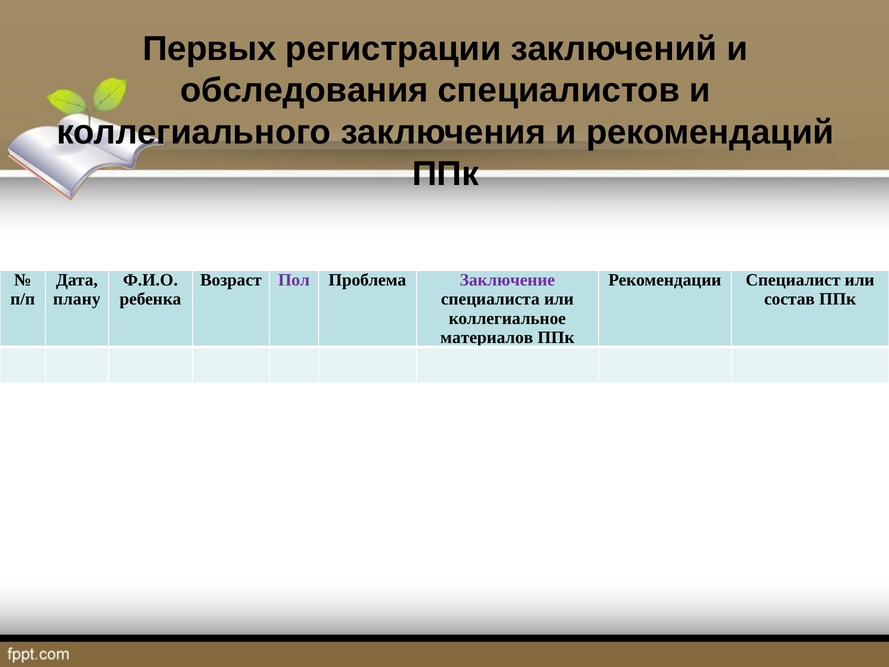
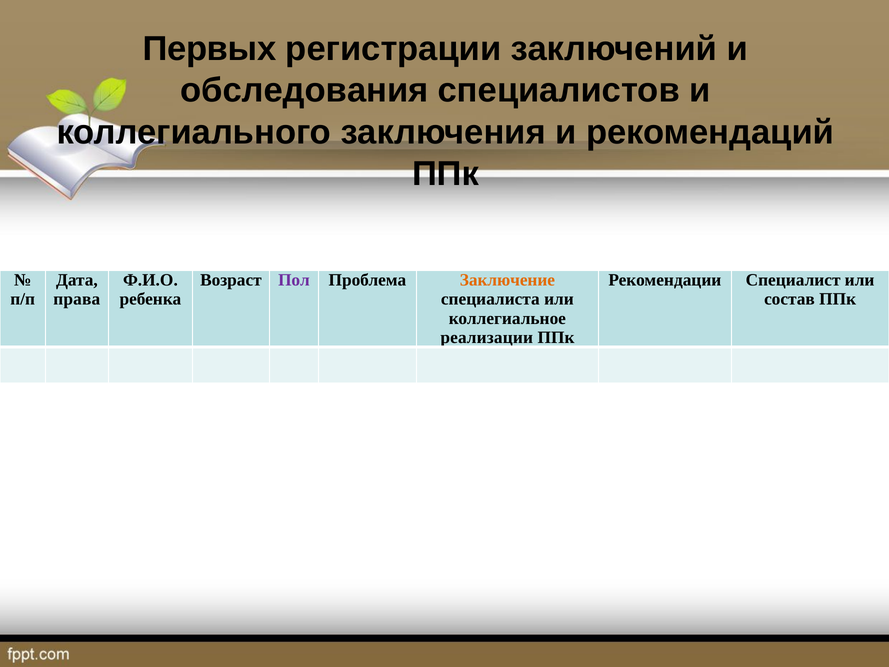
Заключение colour: purple -> orange
плану: плану -> права
материалов: материалов -> реализации
